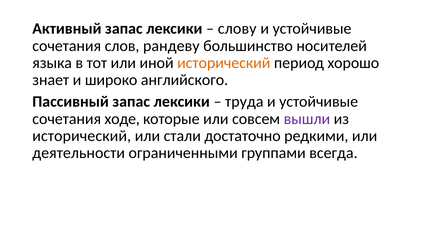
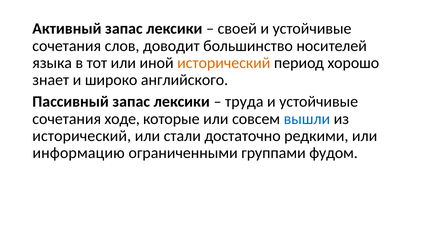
слову: слову -> своей
рандеву: рандеву -> доводит
вышли colour: purple -> blue
деятельности: деятельности -> информацию
всегда: всегда -> фудом
